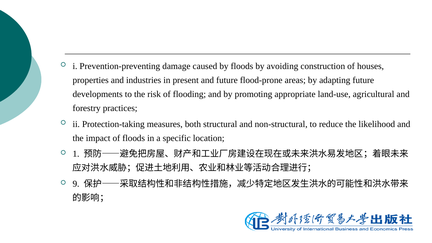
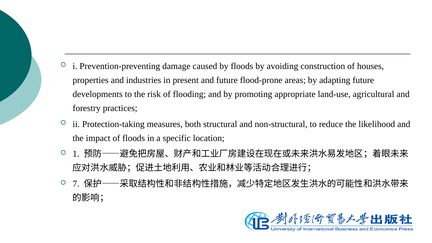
9: 9 -> 7
